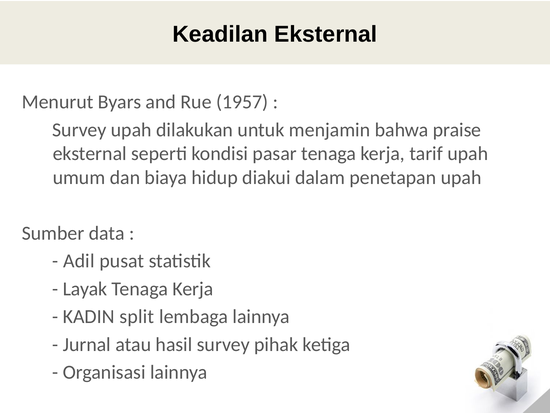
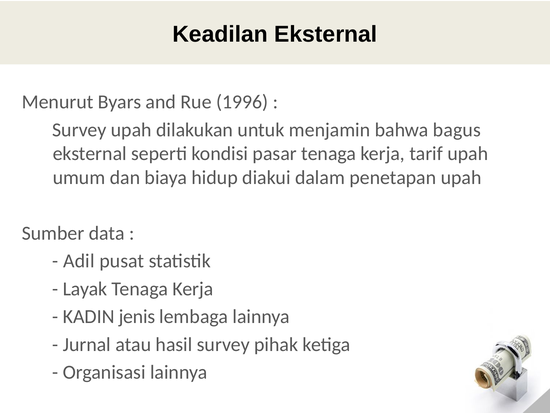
1957: 1957 -> 1996
praise: praise -> bagus
split: split -> jenis
